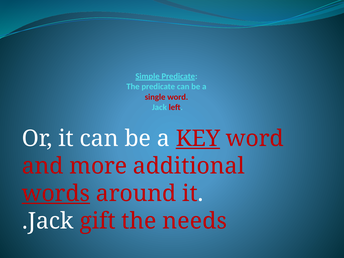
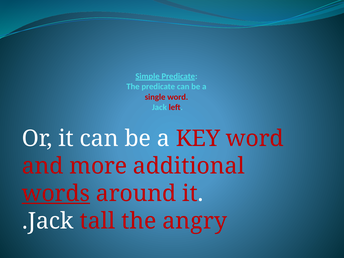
KEY underline: present -> none
gift: gift -> tall
needs: needs -> angry
